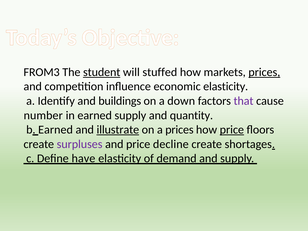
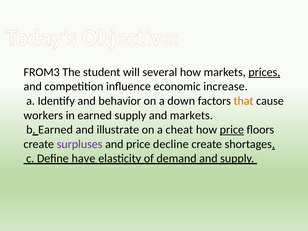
student underline: present -> none
stuffed: stuffed -> several
economic elasticity: elasticity -> increase
buildings: buildings -> behavior
that colour: purple -> orange
number: number -> workers
and quantity: quantity -> markets
illustrate underline: present -> none
a prices: prices -> cheat
